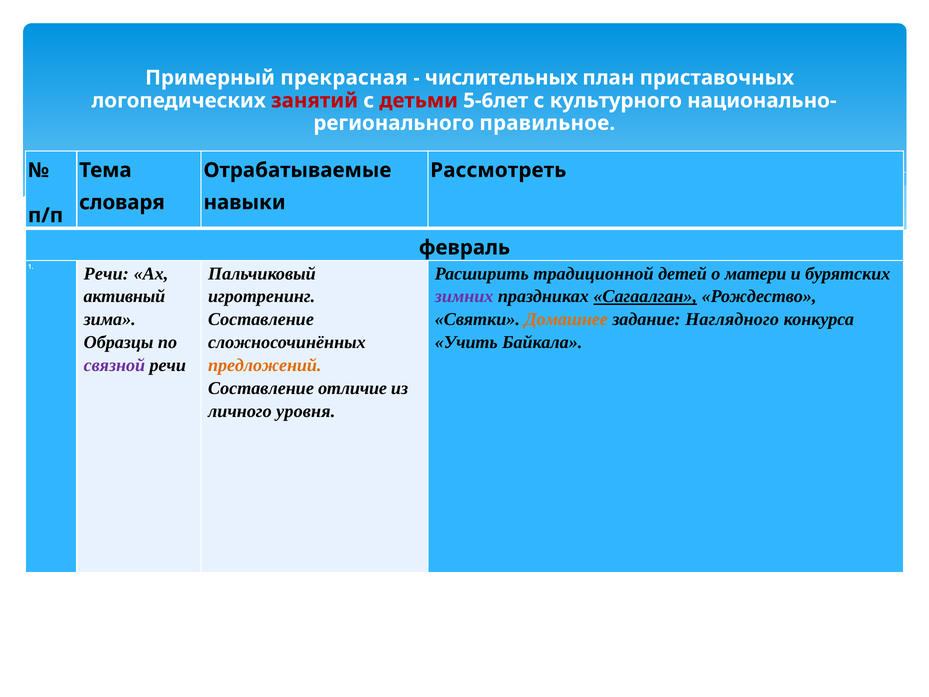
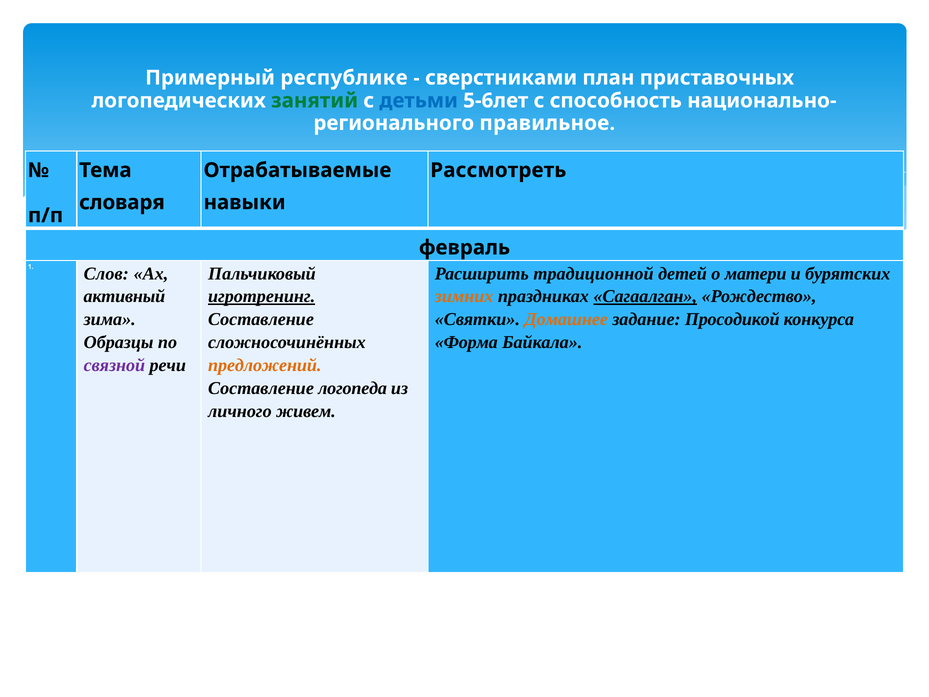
прекрасная: прекрасная -> республике
числительных: числительных -> сверстниками
занятий colour: red -> green
детьми colour: red -> blue
культурного: культурного -> способность
1 Речи: Речи -> Слов
игротренинг underline: none -> present
зимних colour: purple -> orange
Наглядного: Наглядного -> Просодикой
Учить: Учить -> Форма
отличие: отличие -> логопеда
уровня: уровня -> живем
